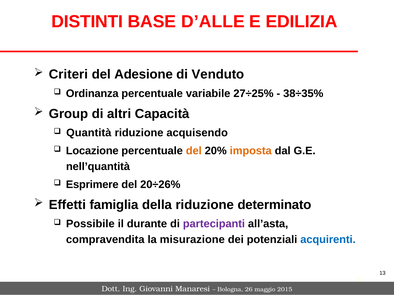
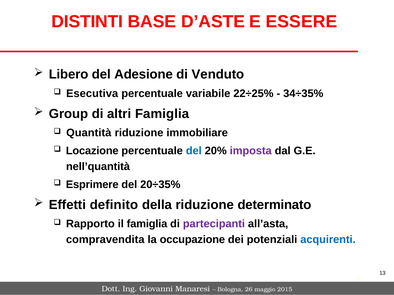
D’ALLE: D’ALLE -> D’ASTE
EDILIZIA: EDILIZIA -> ESSERE
Criteri: Criteri -> Libero
Ordinanza: Ordinanza -> Esecutiva
27÷25%: 27÷25% -> 22÷25%
38÷35%: 38÷35% -> 34÷35%
altri Capacità: Capacità -> Famiglia
acquisendo: acquisendo -> immobiliare
del at (194, 151) colour: orange -> blue
imposta colour: orange -> purple
20÷26%: 20÷26% -> 20÷35%
famiglia: famiglia -> definito
Possibile: Possibile -> Rapporto
il durante: durante -> famiglia
misurazione: misurazione -> occupazione
